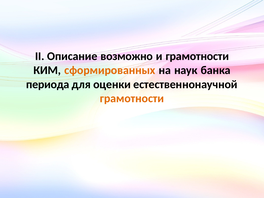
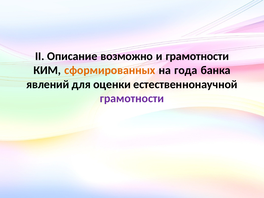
наук: наук -> года
периода: периода -> явлений
грамотности at (132, 98) colour: orange -> purple
